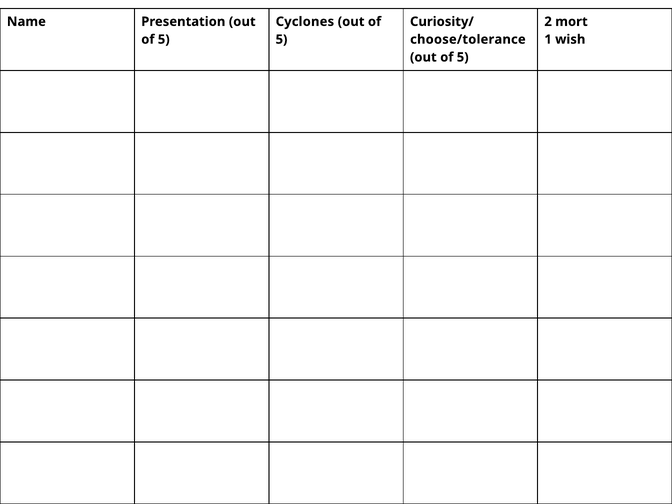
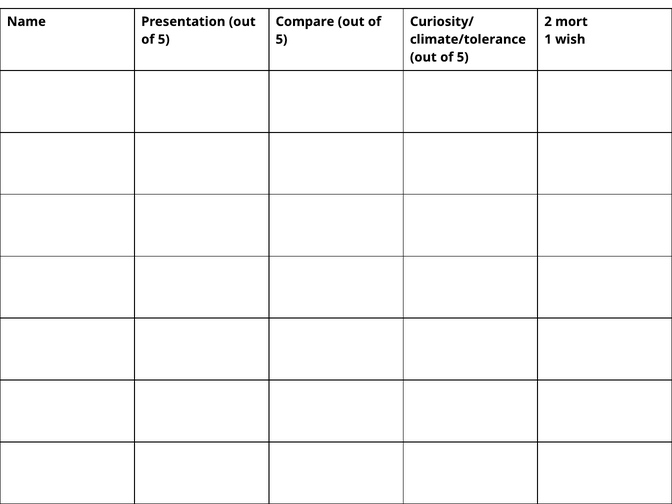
Cyclones: Cyclones -> Compare
choose/tolerance: choose/tolerance -> climate/tolerance
